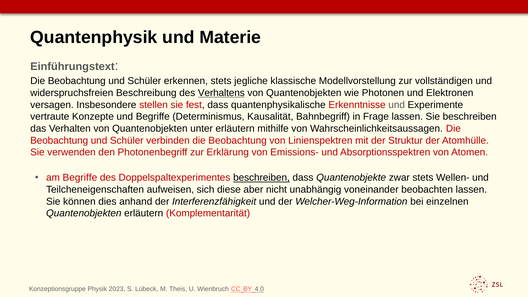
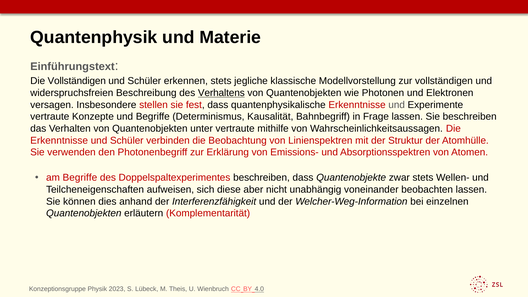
Beobachtung at (77, 81): Beobachtung -> Vollständigen
unter erläutern: erläutern -> vertraute
Beobachtung at (59, 140): Beobachtung -> Erkenntnisse
beschreiben at (261, 178) underline: present -> none
